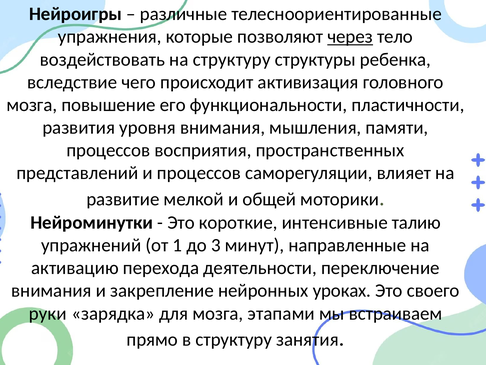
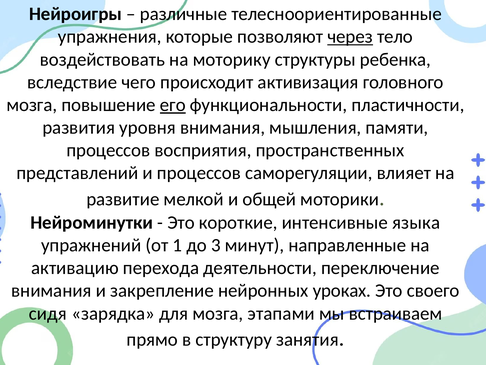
на структуру: структуру -> моторику
его underline: none -> present
талию: талию -> языка
руки: руки -> сидя
